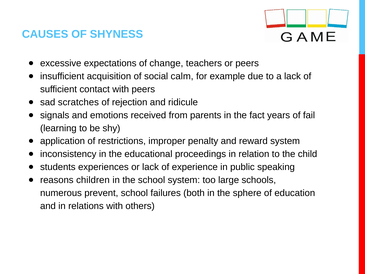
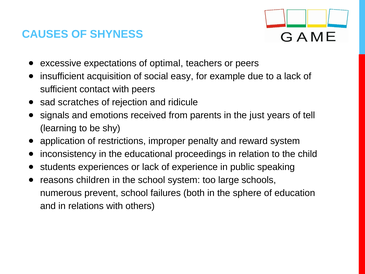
change: change -> optimal
calm: calm -> easy
fact: fact -> just
fail: fail -> tell
